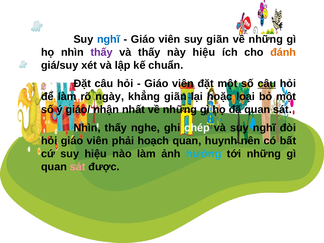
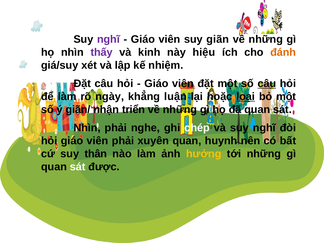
nghĩ at (108, 39) colour: blue -> purple
và thấy: thấy -> kinh
chuẩn: chuẩn -> nhiệm
khẳng giãn: giãn -> luận
loại underline: none -> present
giáo/: giáo/ -> giãn/
nhất: nhất -> triển
thấy at (116, 128): thấy -> phải
hoạch: hoạch -> xuyên
suy hiệu: hiệu -> thân
hưởng colour: light blue -> yellow
sát at (78, 167) colour: pink -> white
